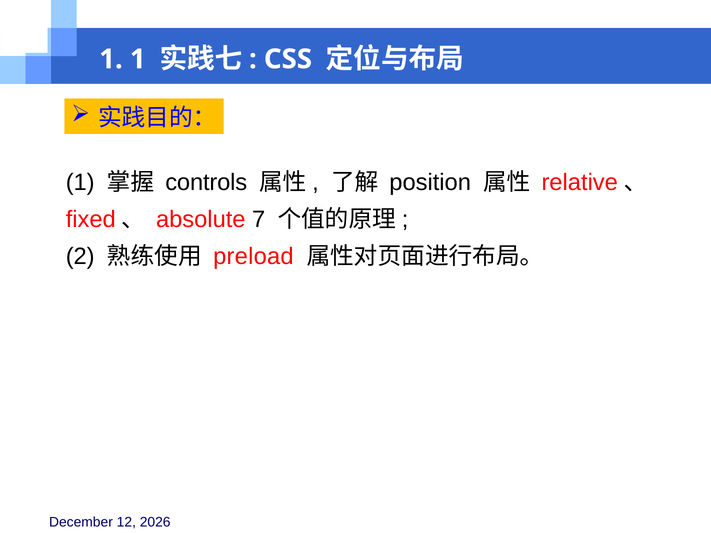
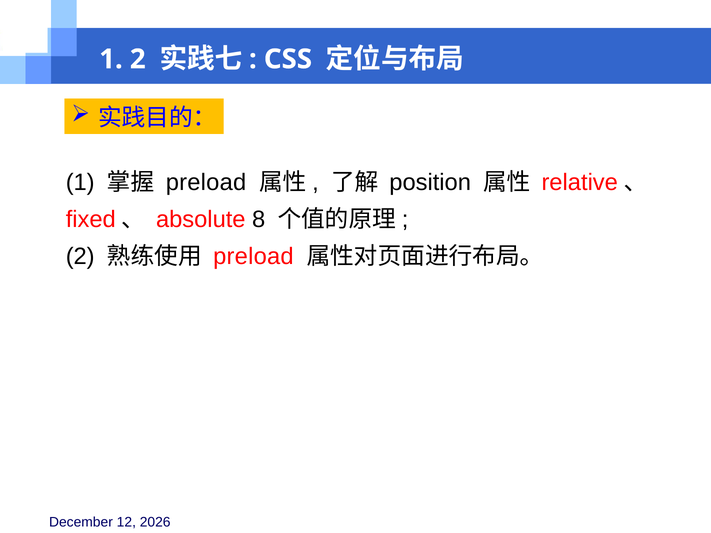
1 1: 1 -> 2
controls at (206, 183): controls -> preload
7: 7 -> 8
